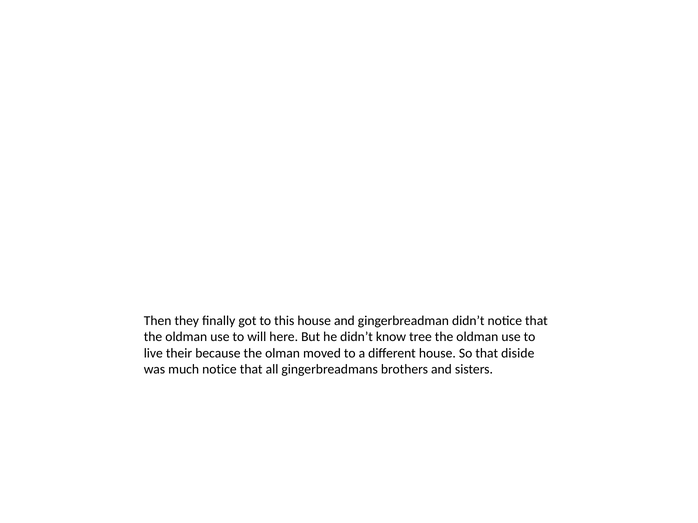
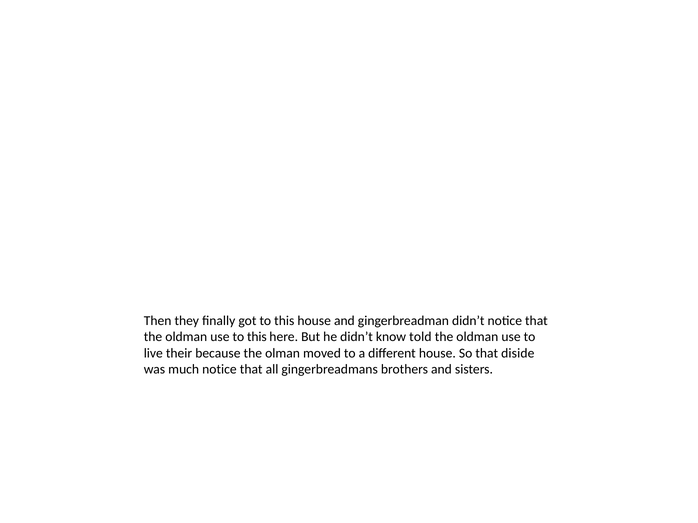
use to will: will -> this
tree: tree -> told
